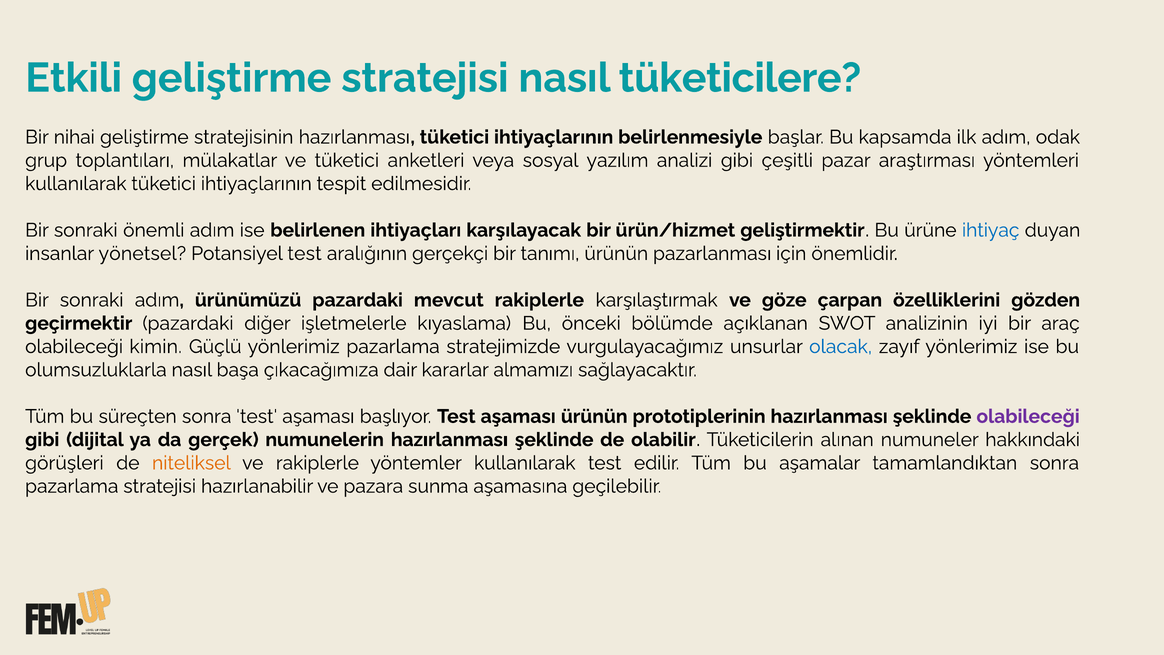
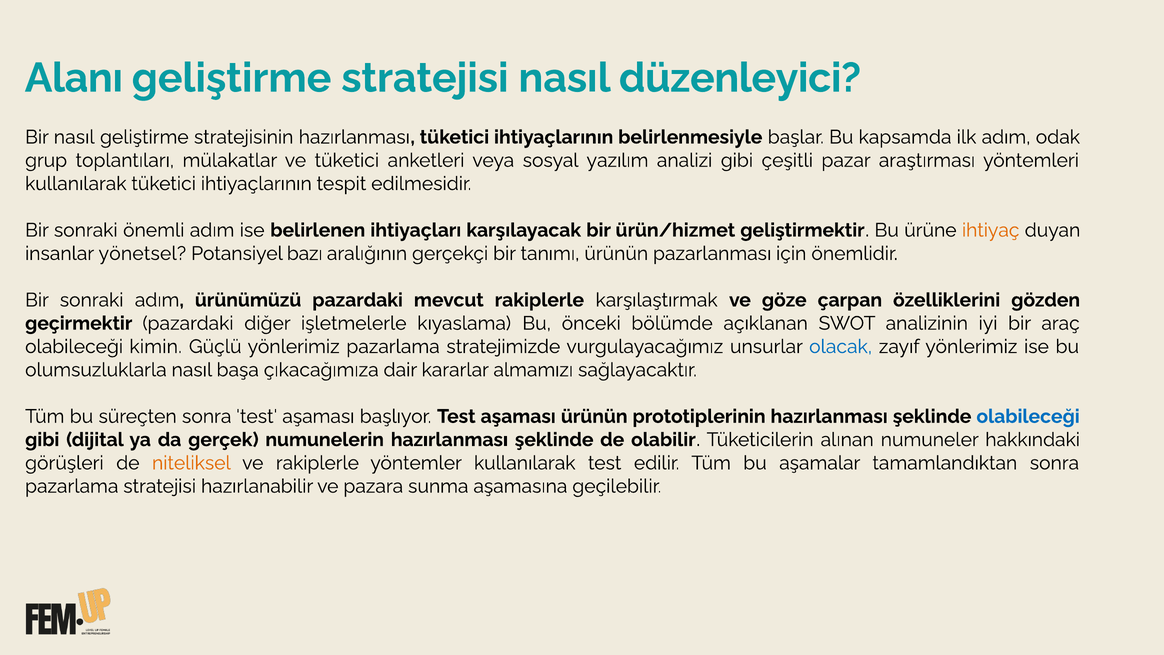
Etkili: Etkili -> Alanı
tüketicilere: tüketicilere -> düzenleyici
Bir nihai: nihai -> nasıl
ihtiyaç colour: blue -> orange
Potansiyel test: test -> bazı
olabileceği at (1028, 416) colour: purple -> blue
